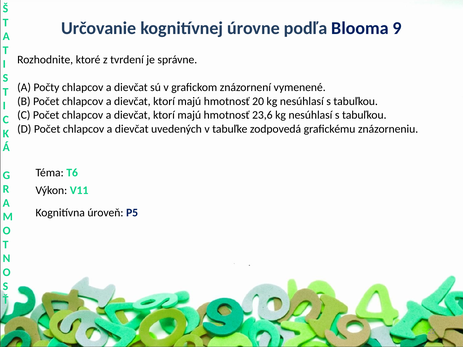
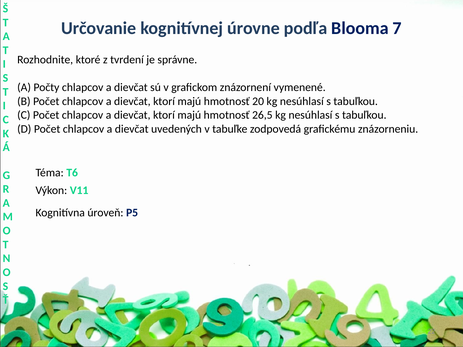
9: 9 -> 7
23,6: 23,6 -> 26,5
